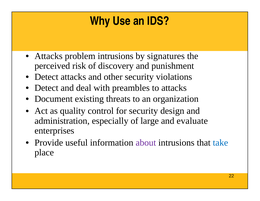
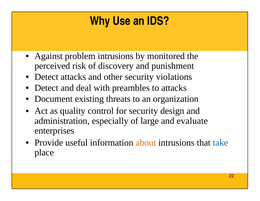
Attacks at (49, 56): Attacks -> Against
signatures: signatures -> monitored
about colour: purple -> orange
